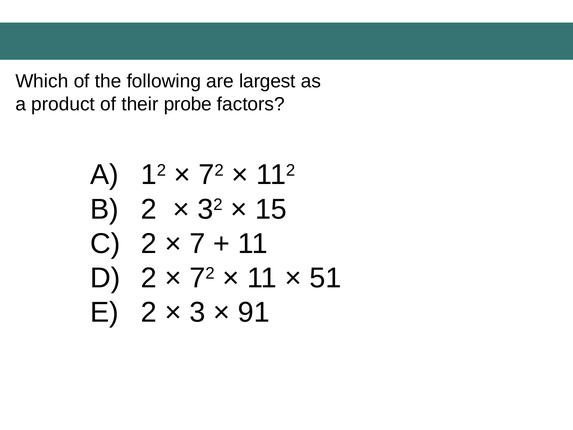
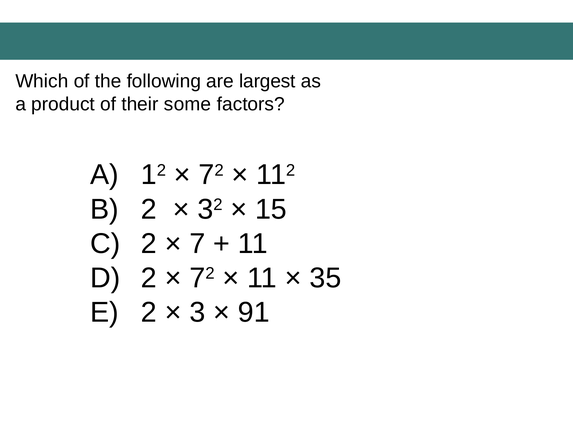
probe: probe -> some
51: 51 -> 35
